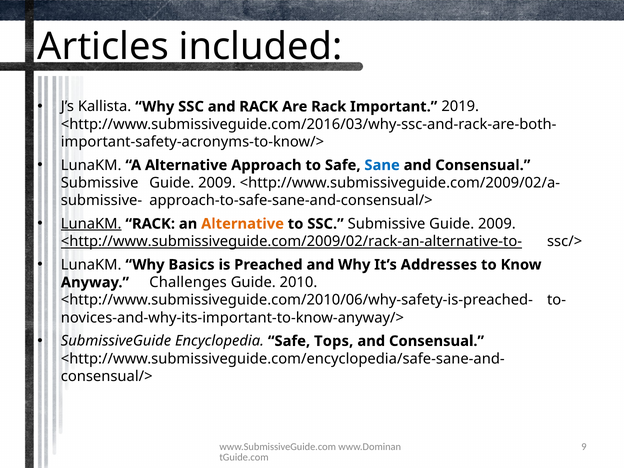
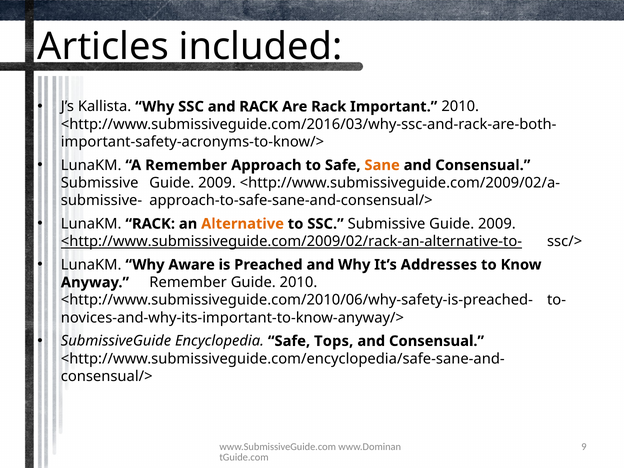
Important 2019: 2019 -> 2010
A Alternative: Alternative -> Remember
Sane colour: blue -> orange
LunaKM at (91, 224) underline: present -> none
Basics: Basics -> Aware
Anyway Challenges: Challenges -> Remember
